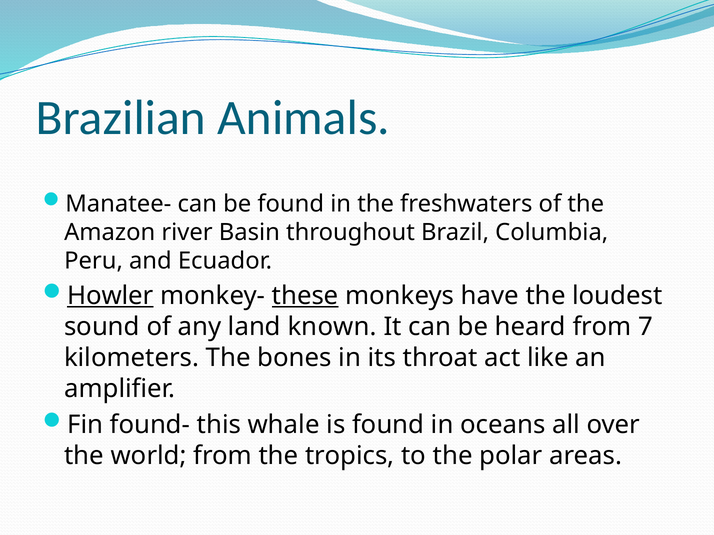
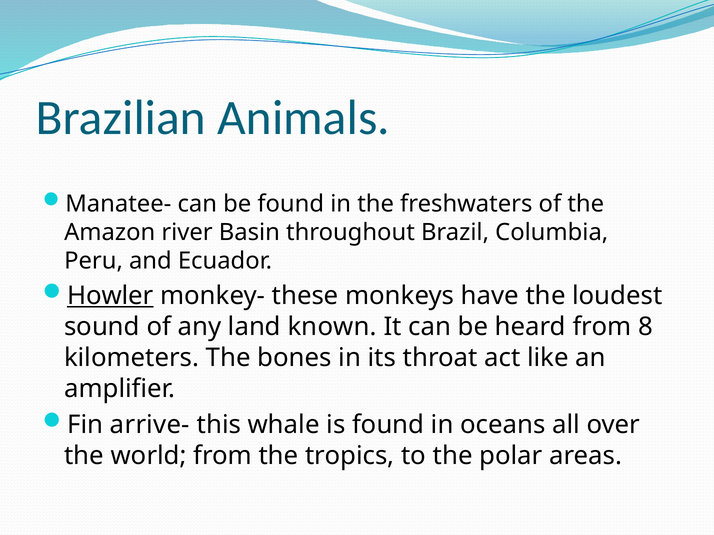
these underline: present -> none
7: 7 -> 8
found-: found- -> arrive-
